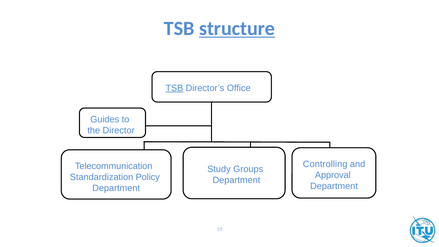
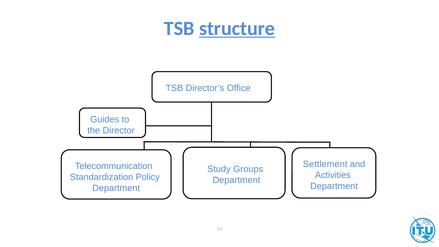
TSB at (174, 88) underline: present -> none
Controlling: Controlling -> Settlement
Approval: Approval -> Activities
